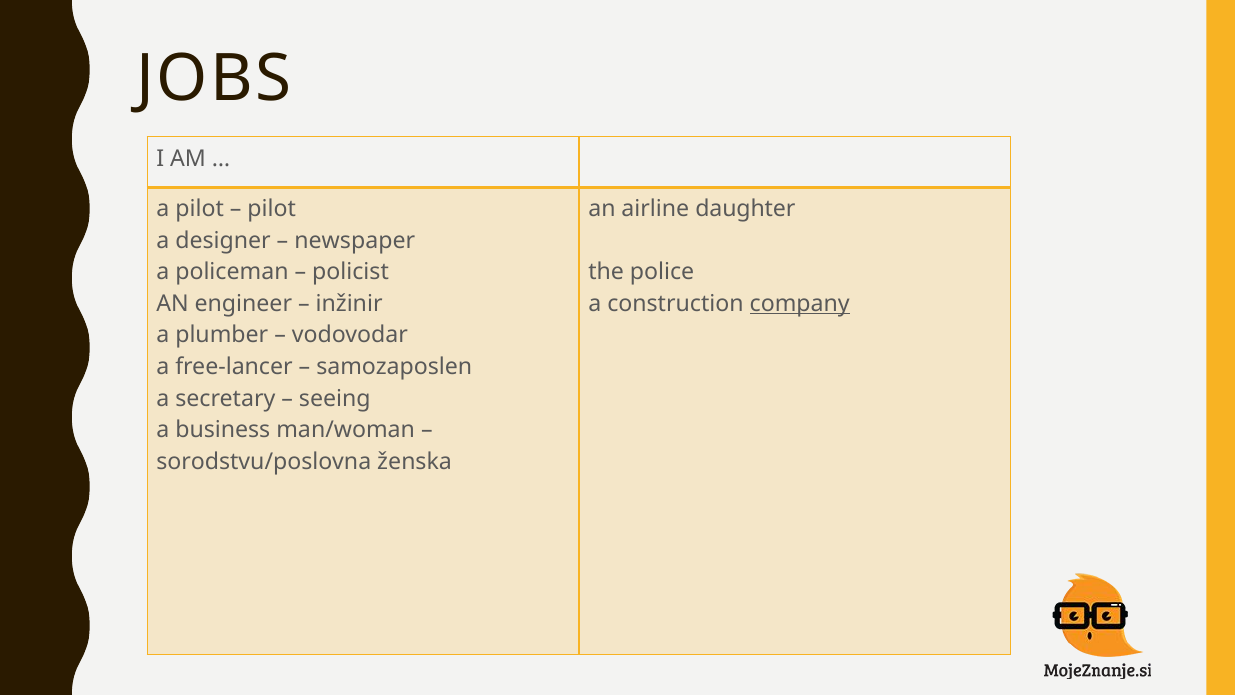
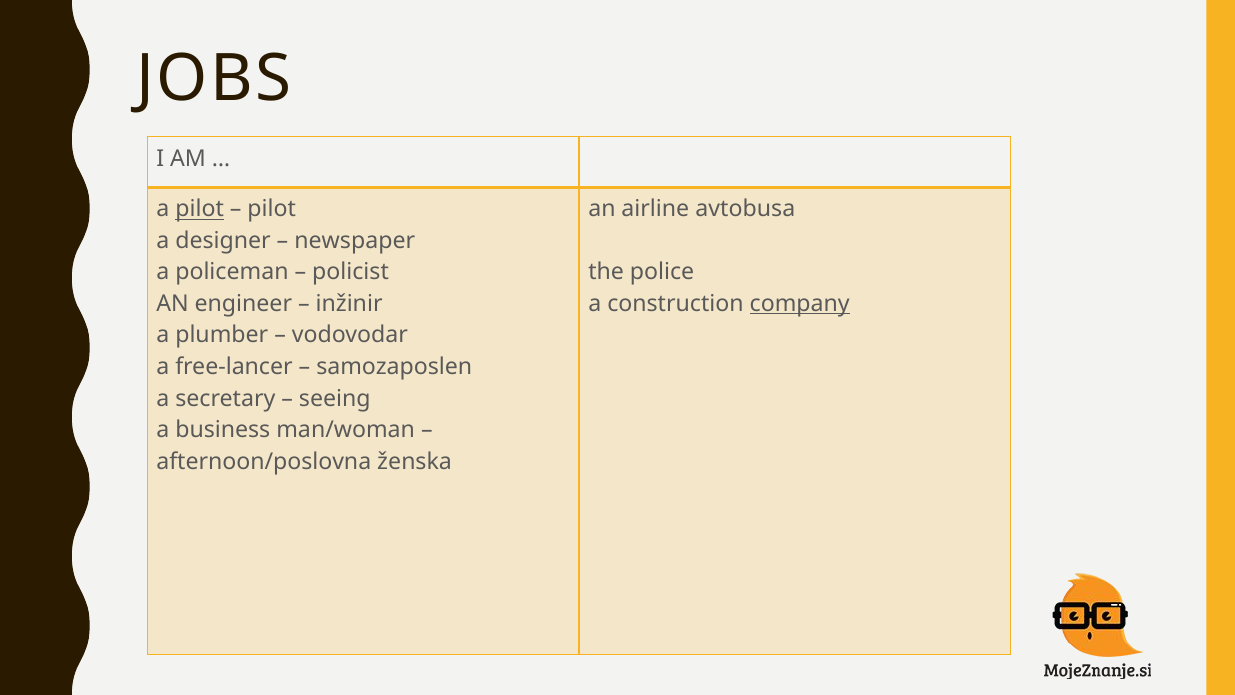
pilot at (200, 209) underline: none -> present
daughter: daughter -> avtobusa
sorodstvu/poslovna: sorodstvu/poslovna -> afternoon/poslovna
